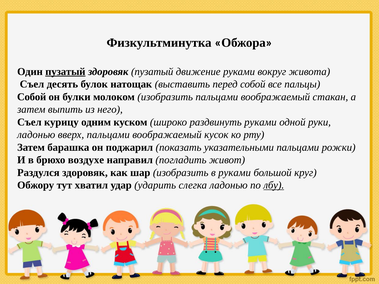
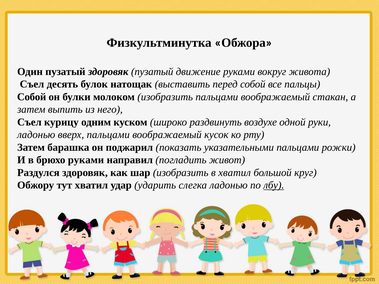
пузатый at (65, 72) underline: present -> none
раздвинуть руками: руками -> воздухе
брюхо воздухе: воздухе -> руками
в руками: руками -> хватил
